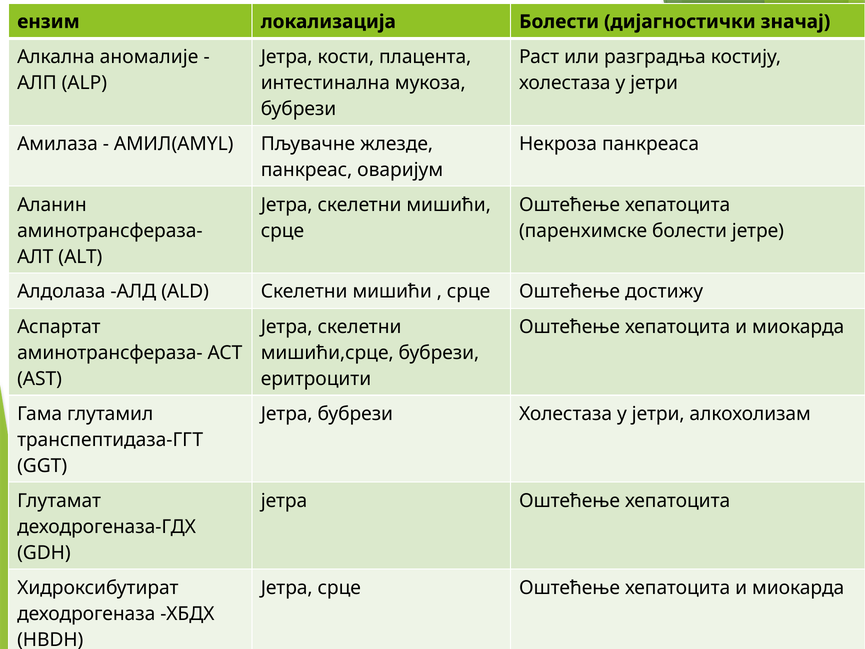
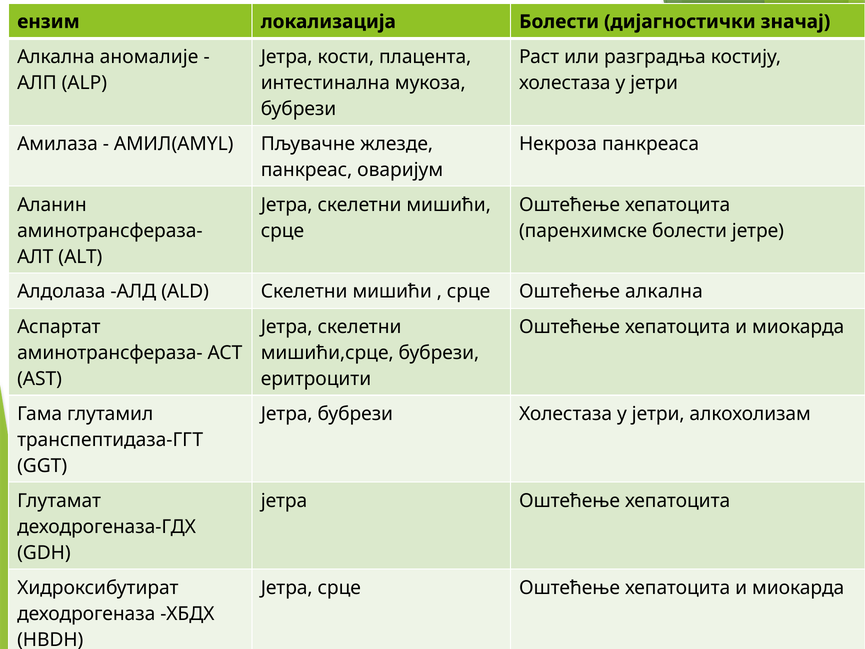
Оштећење достижу: достижу -> алкална
